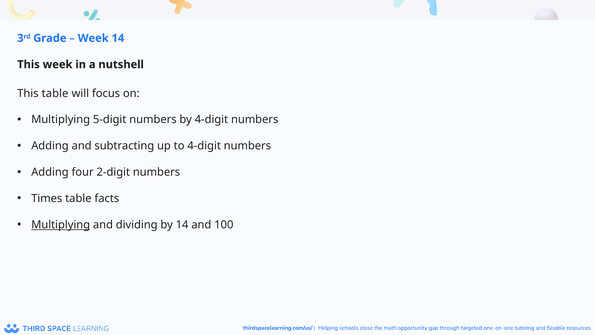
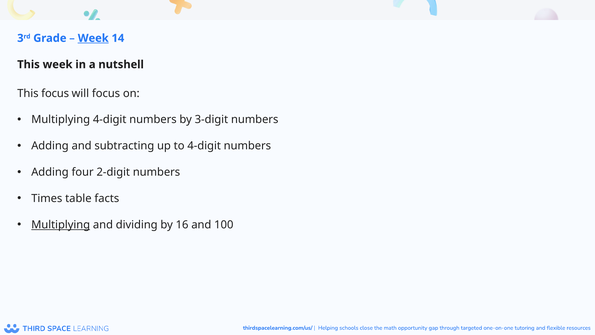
Week at (93, 38) underline: none -> present
This table: table -> focus
Multiplying 5-digit: 5-digit -> 4-digit
by 4-digit: 4-digit -> 3-digit
by 14: 14 -> 16
